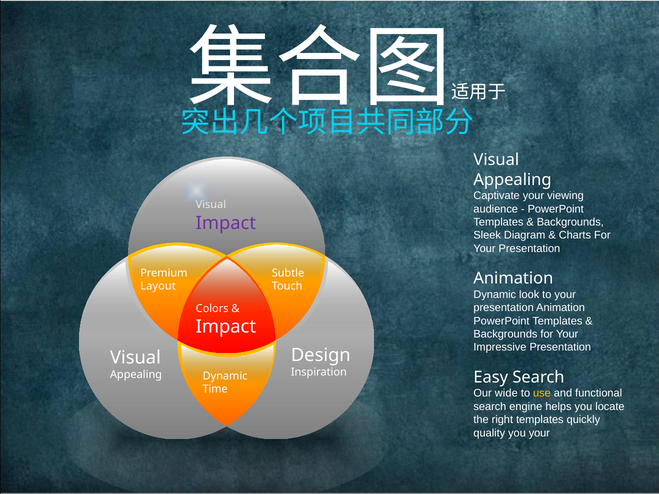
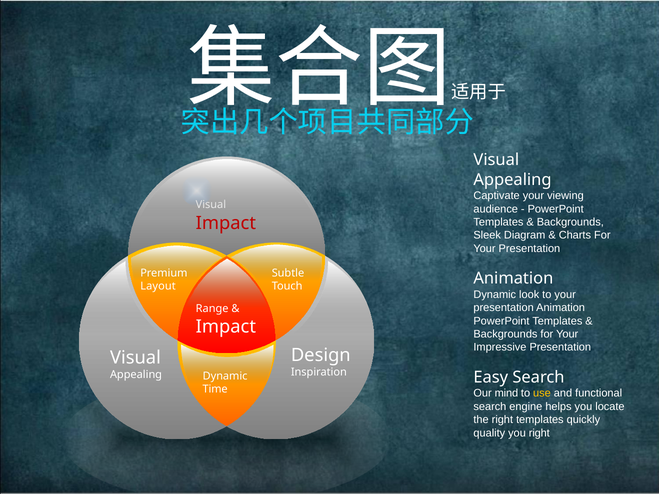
Impact at (226, 223) colour: purple -> red
Colors: Colors -> Range
wide: wide -> mind
you your: your -> right
